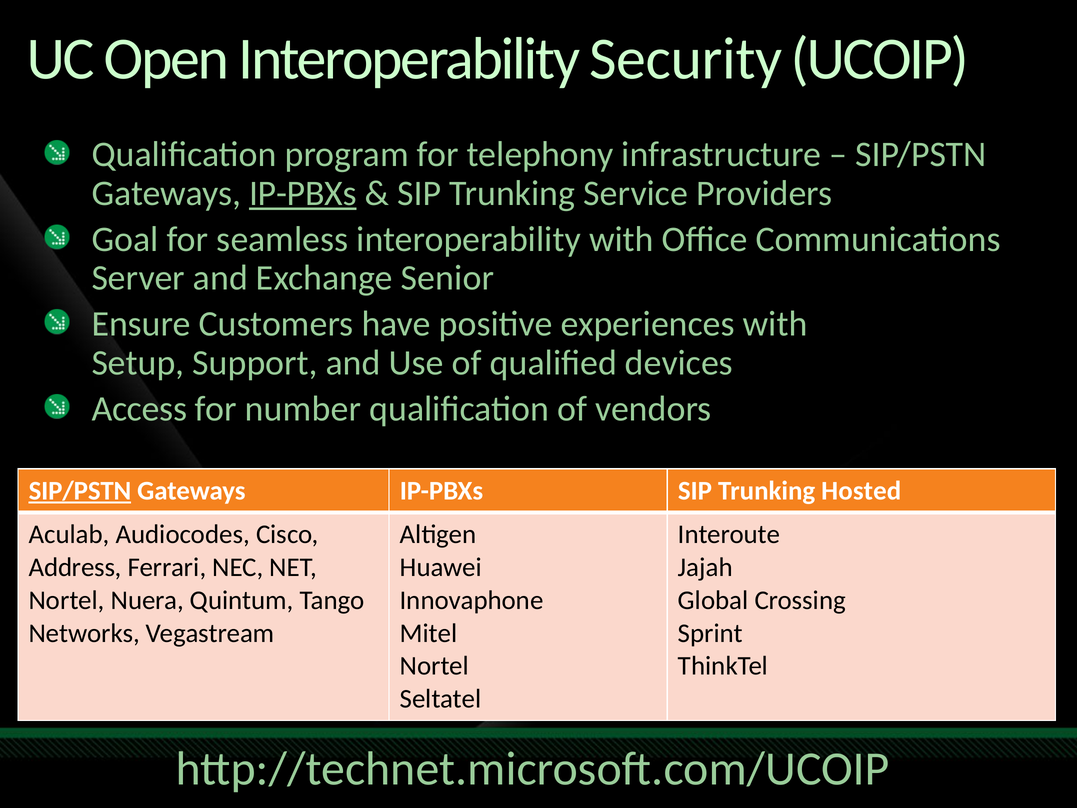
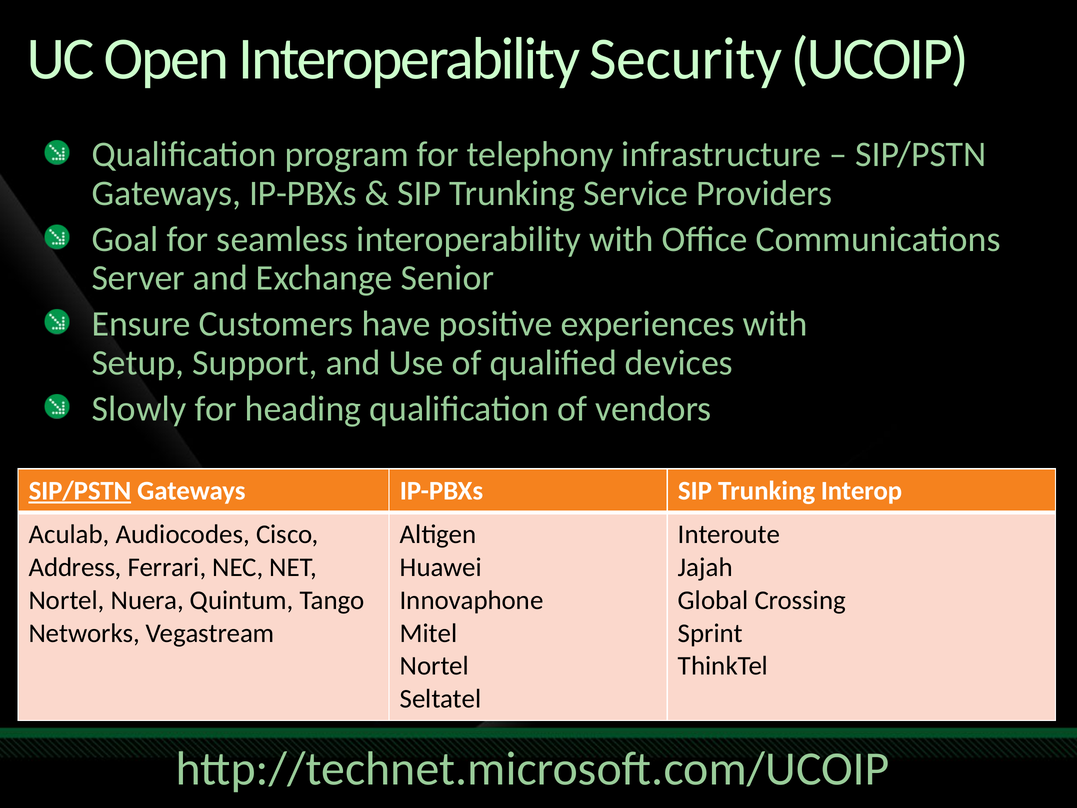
IP-PBXs at (303, 193) underline: present -> none
Access: Access -> Slowly
number: number -> heading
Hosted: Hosted -> Interop
